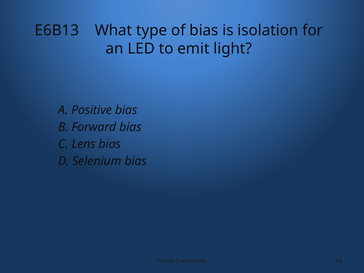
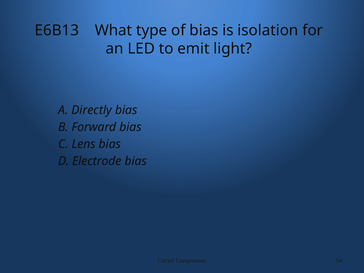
Positive: Positive -> Directly
Selenium: Selenium -> Electrode
